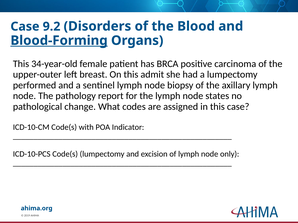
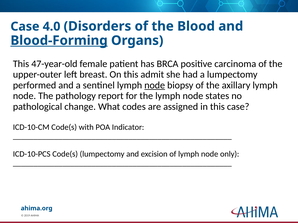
9.2: 9.2 -> 4.0
34-year-old: 34-year-old -> 47-year-old
node at (155, 85) underline: none -> present
